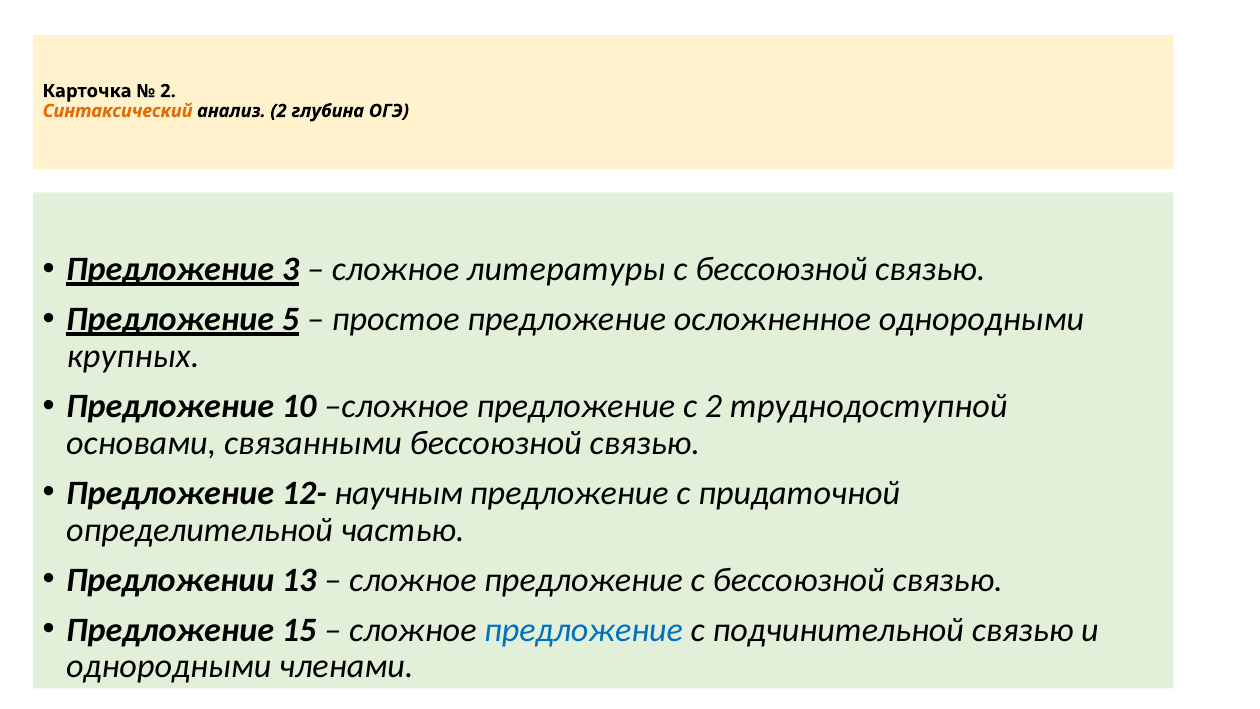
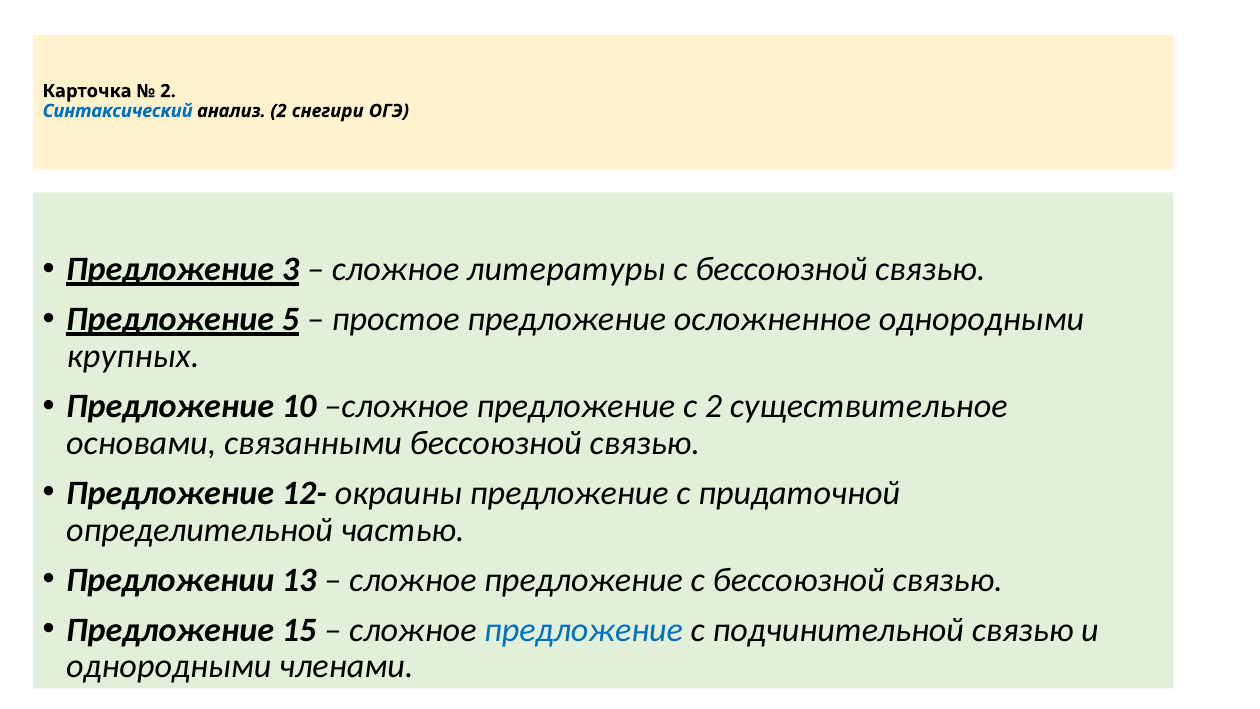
Синтаксический colour: orange -> blue
глубина: глубина -> снегири
труднодоступной: труднодоступной -> существительное
научным: научным -> окраины
